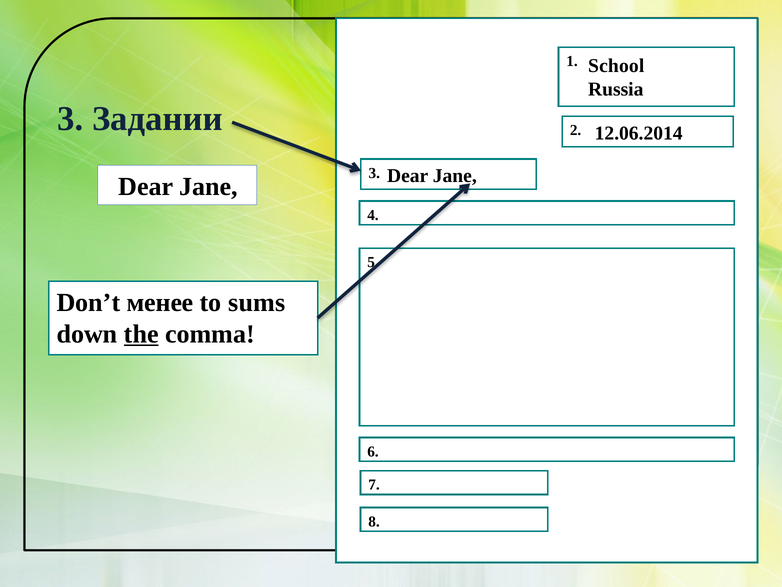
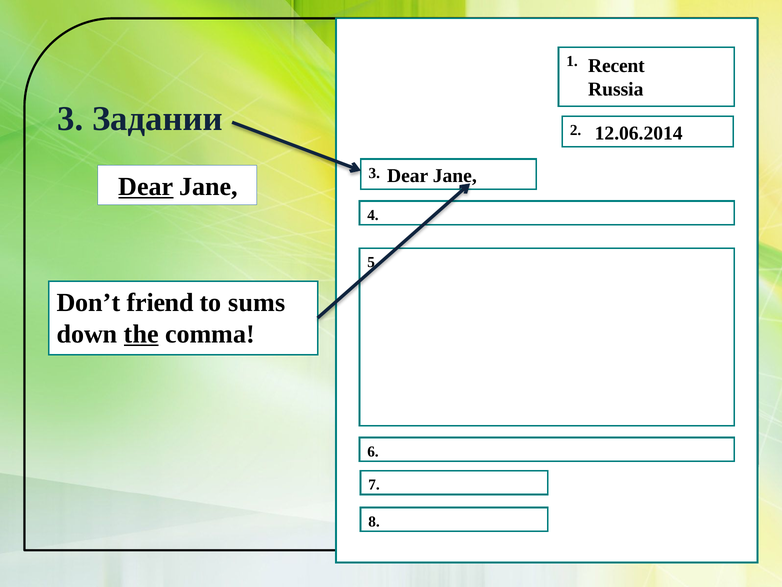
School: School -> Recent
Dear at (146, 186) underline: none -> present
менее: менее -> friend
